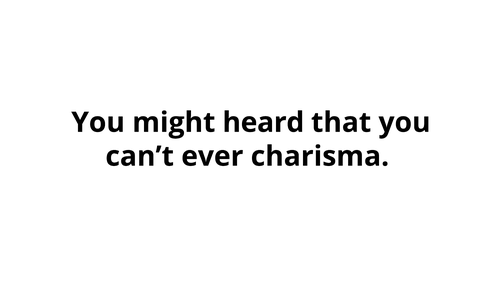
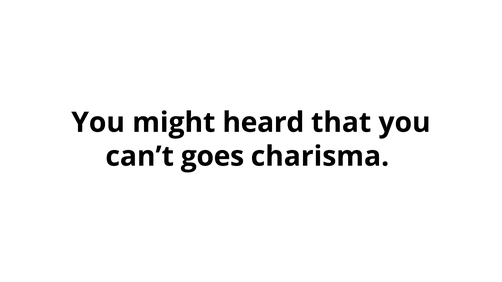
ever: ever -> goes
